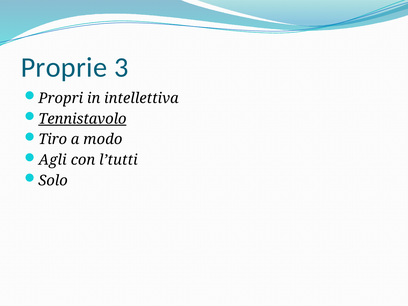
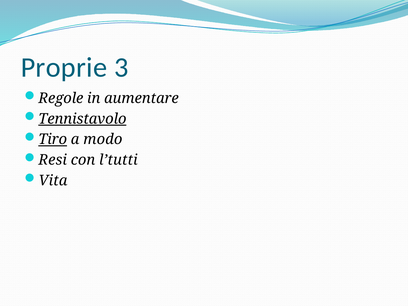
Propri: Propri -> Regole
intellettiva: intellettiva -> aumentare
Tiro underline: none -> present
Agli: Agli -> Resi
Solo: Solo -> Vita
